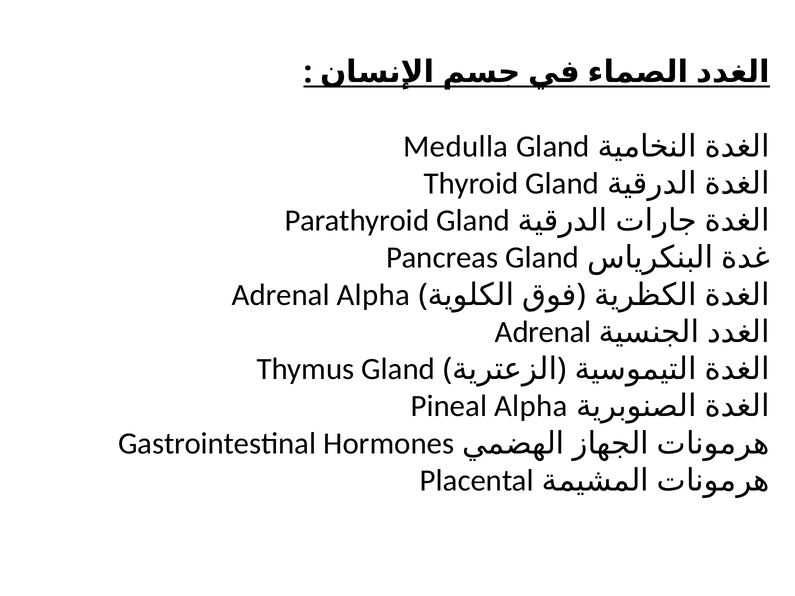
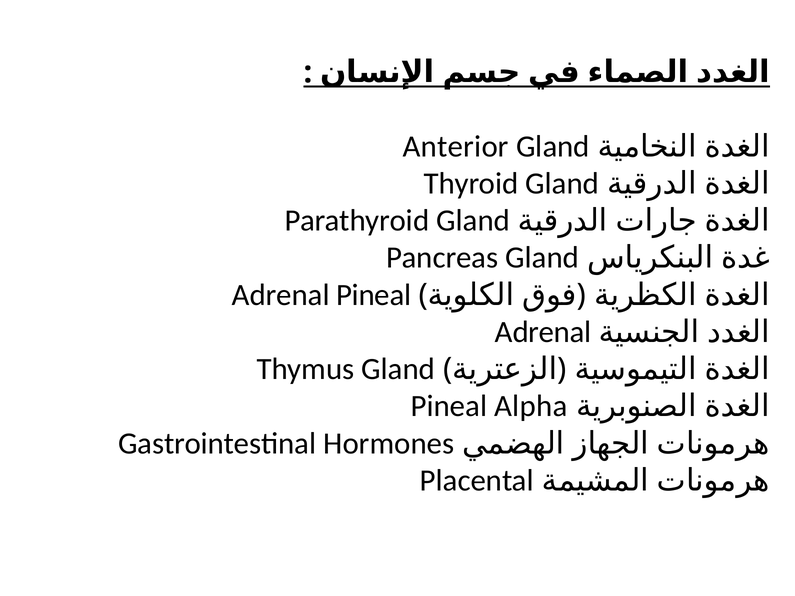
Medulla: Medulla -> Anterior
Adrenal Alpha: Alpha -> Pineal
